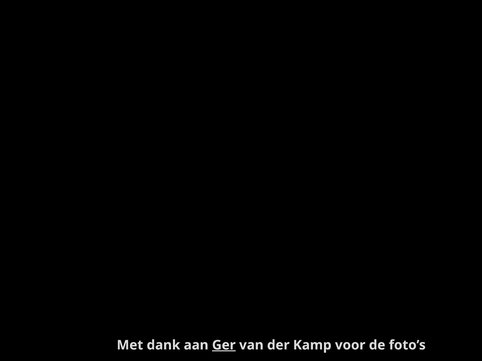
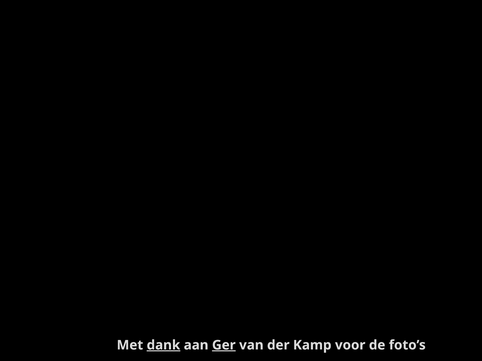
dank underline: none -> present
